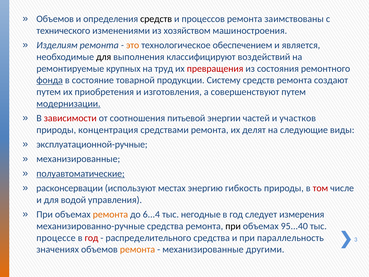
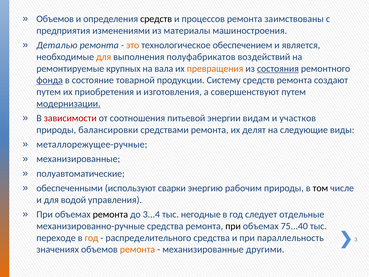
технического: технического -> предприятия
хозяйством: хозяйством -> материалы
Изделиям: Изделиям -> Деталью
для at (104, 57) colour: black -> orange
классифицируют: классифицируют -> полуфабрикатов
труд: труд -> вала
превращения colour: red -> orange
состояния underline: none -> present
частей: частей -> видам
концентрация: концентрация -> балансировки
эксплуатационной-ручные: эксплуатационной-ручные -> металлорежущее-ручные
полуавтоматические underline: present -> none
расконсервации: расконсервации -> обеспеченными
местах: местах -> сварки
гибкость: гибкость -> рабочим
том colour: red -> black
ремонта at (110, 214) colour: orange -> black
6...4: 6...4 -> 3...4
измерения: измерения -> отдельные
95...40: 95...40 -> 75...40
процессе: процессе -> переходе
год at (91, 238) colour: red -> orange
